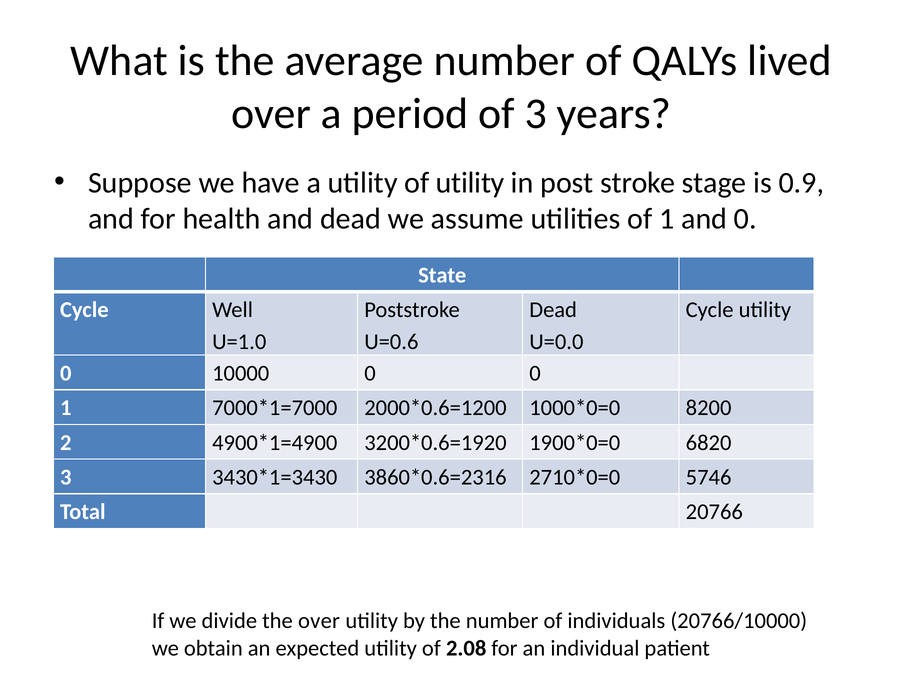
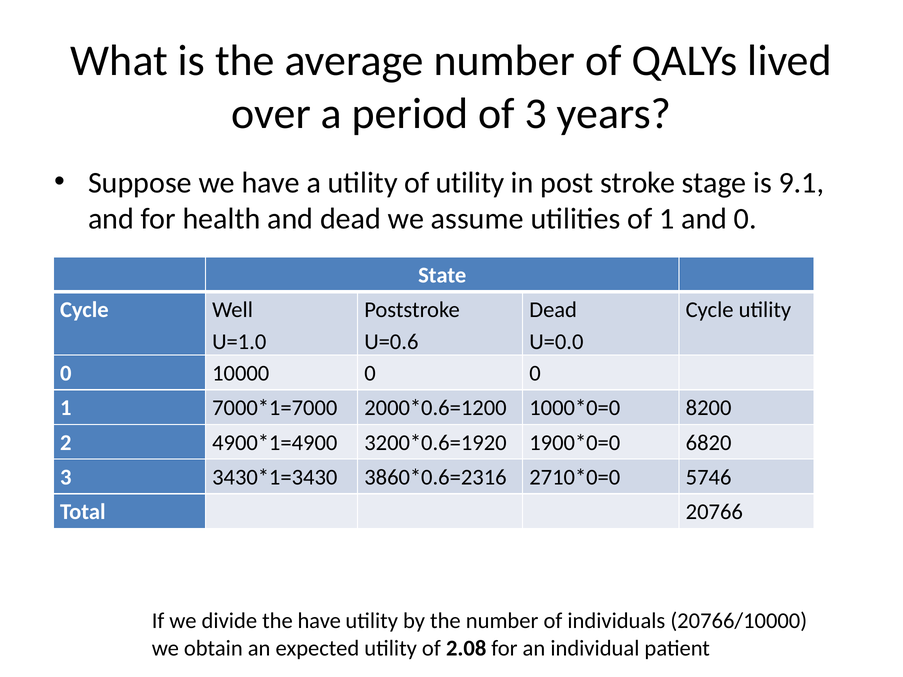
0.9: 0.9 -> 9.1
the over: over -> have
